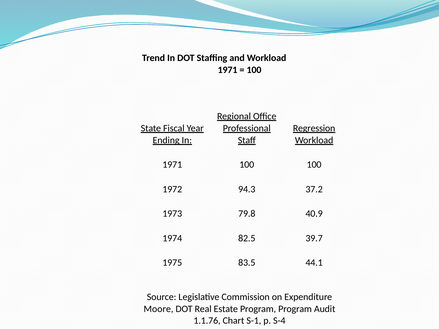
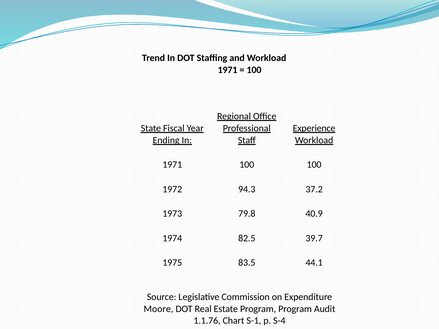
Regression: Regression -> Experience
